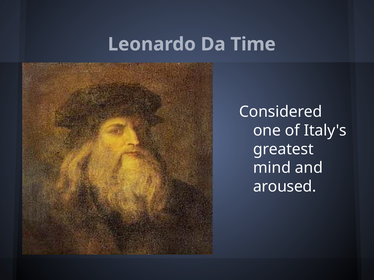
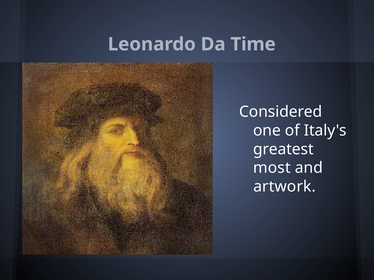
mind: mind -> most
aroused: aroused -> artwork
